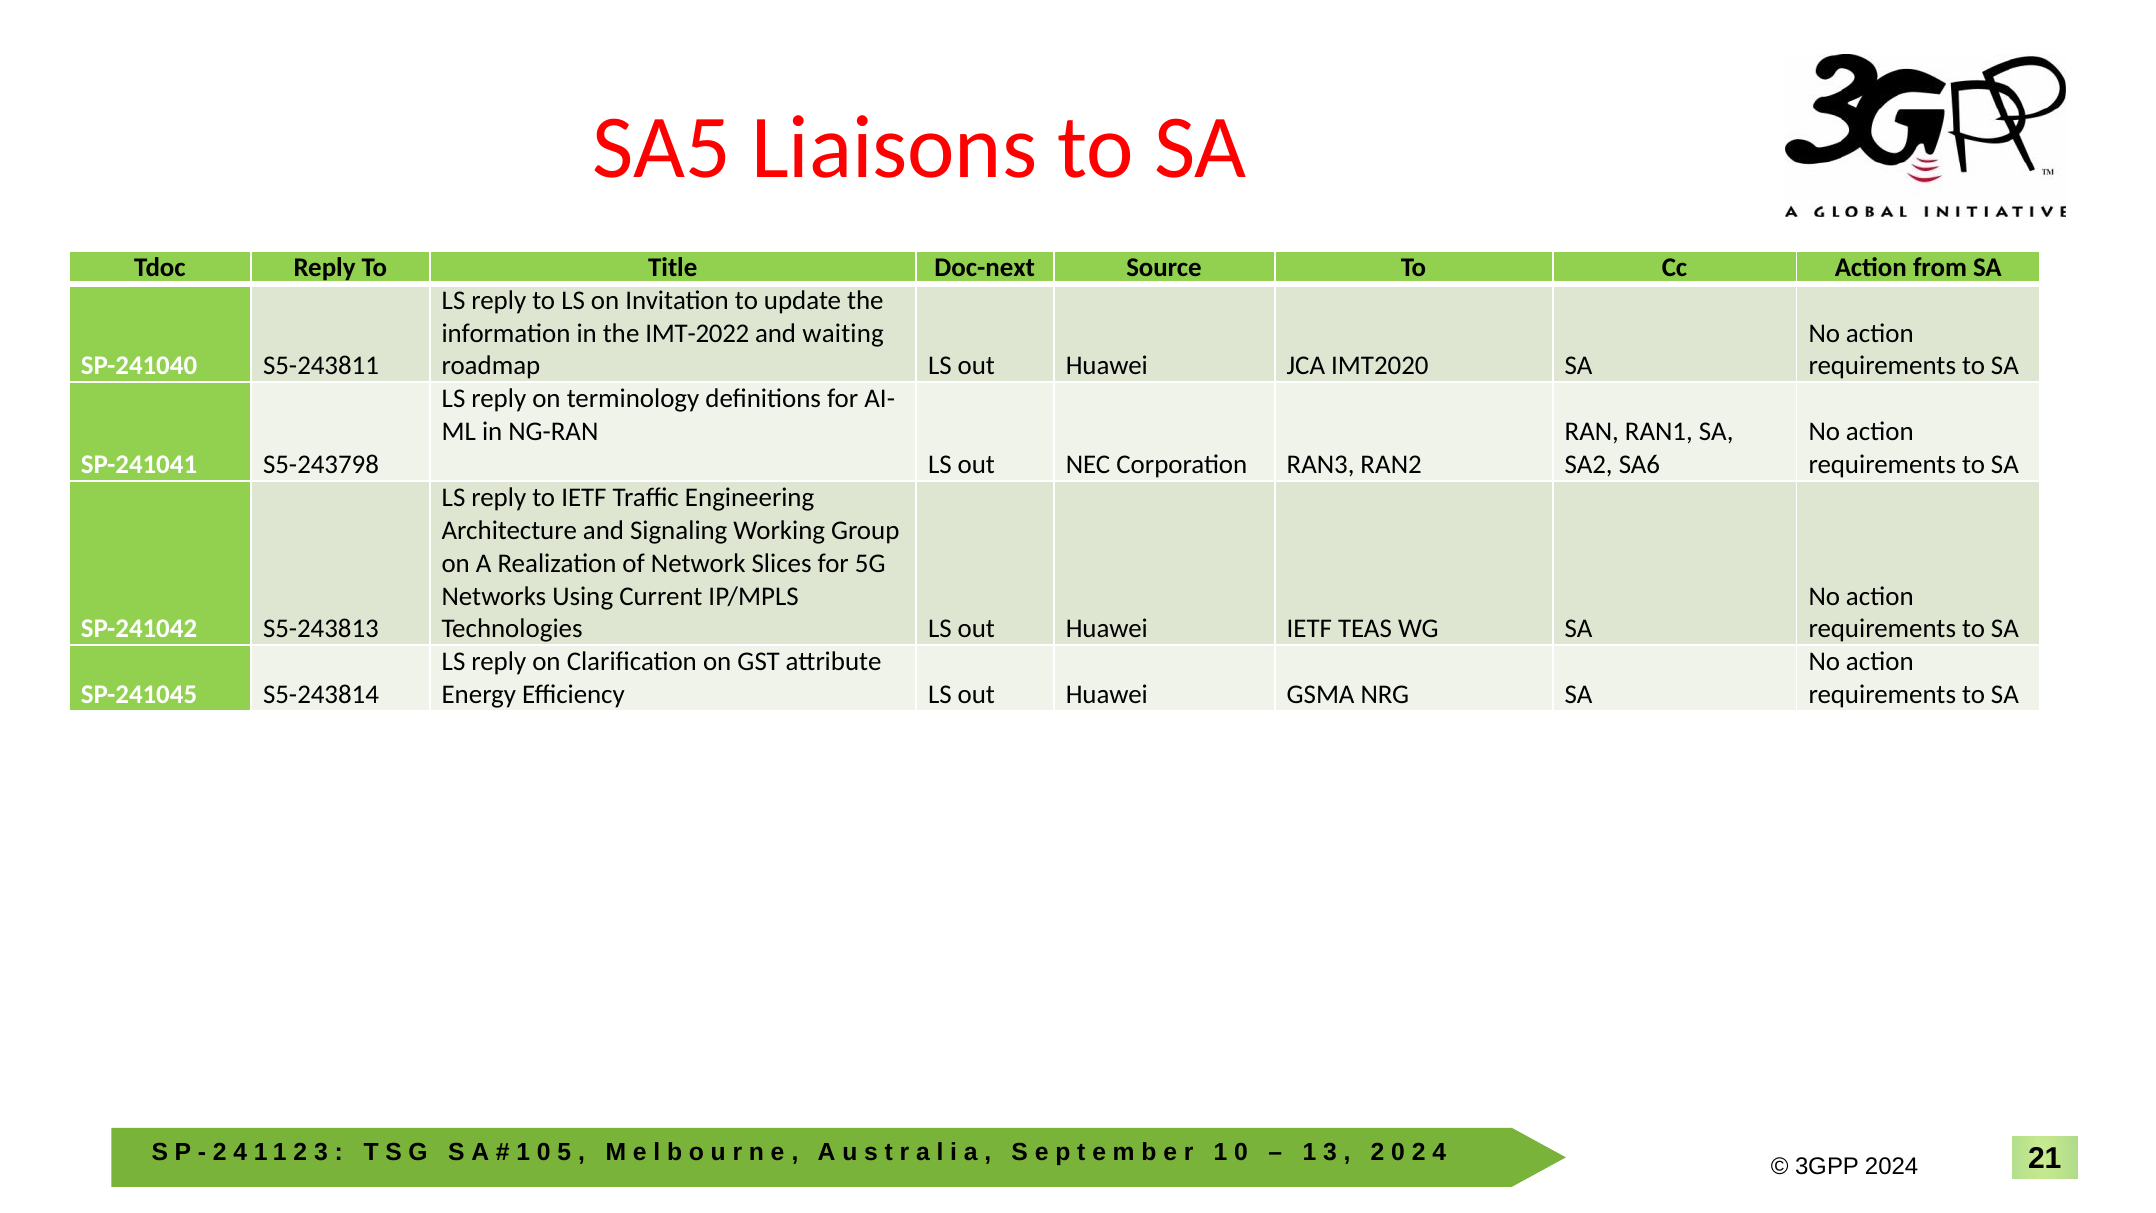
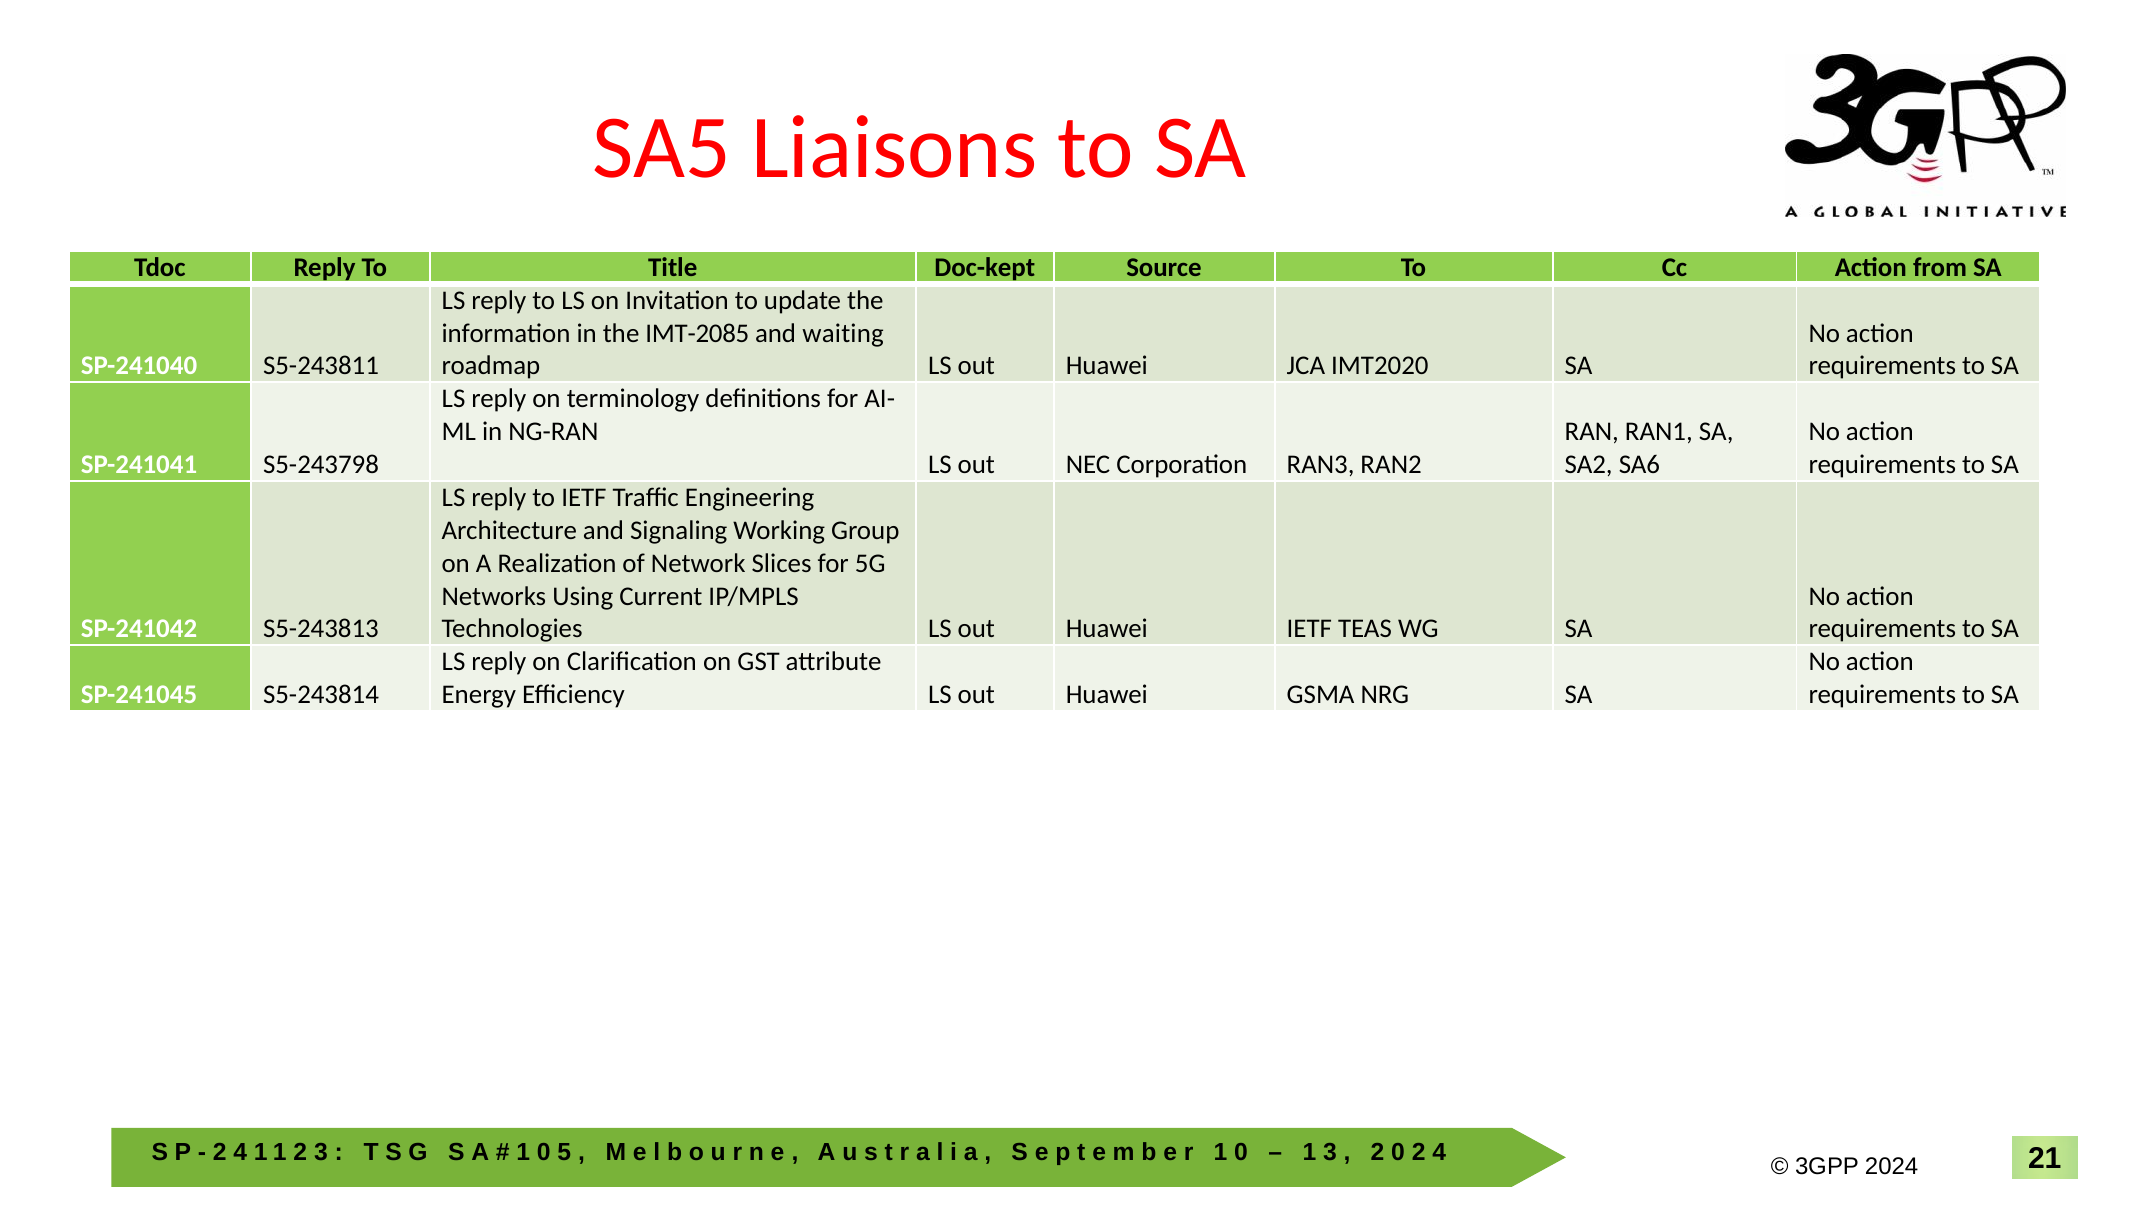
Doc-next: Doc-next -> Doc-kept
IMT-2022: IMT-2022 -> IMT-2085
